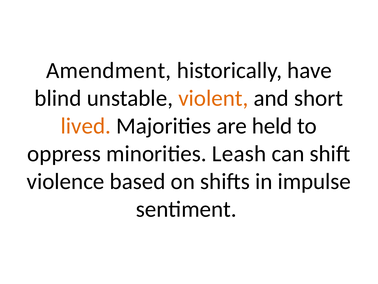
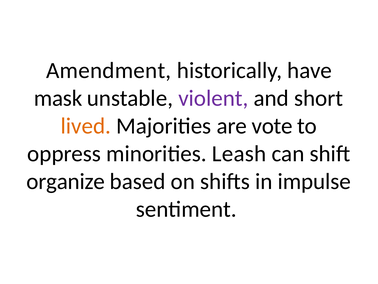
blind: blind -> mask
violent colour: orange -> purple
held: held -> vote
violence: violence -> organize
